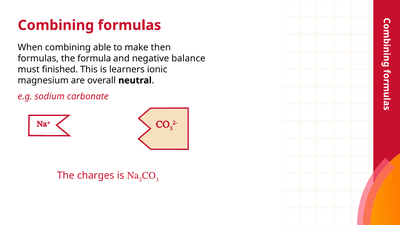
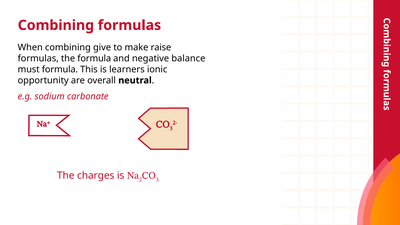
able: able -> give
then: then -> raise
must finished: finished -> formula
magnesium: magnesium -> opportunity
